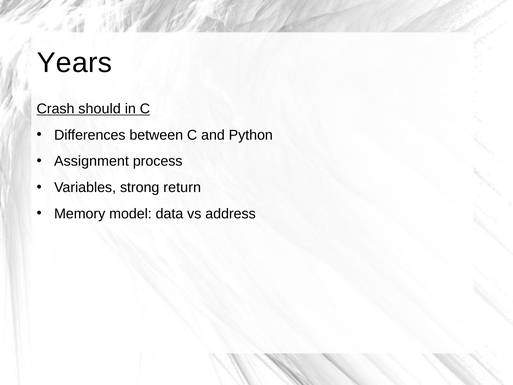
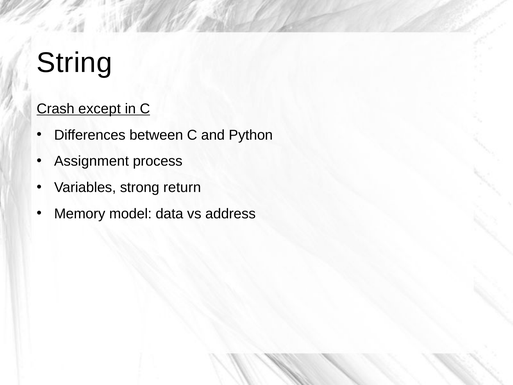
Years: Years -> String
should: should -> except
